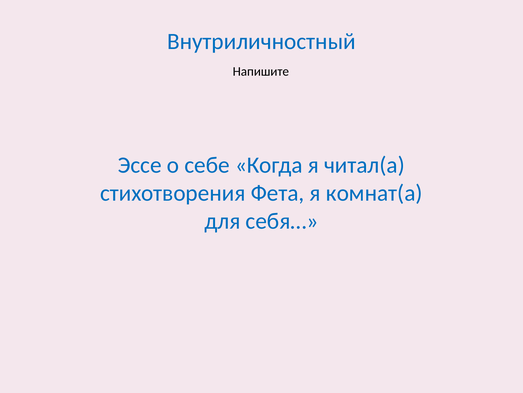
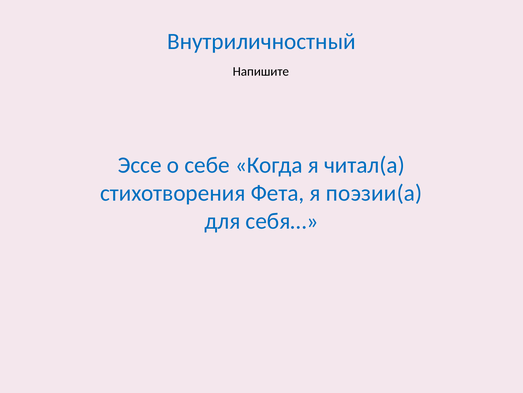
комнат(а: комнат(а -> поэзии(а
